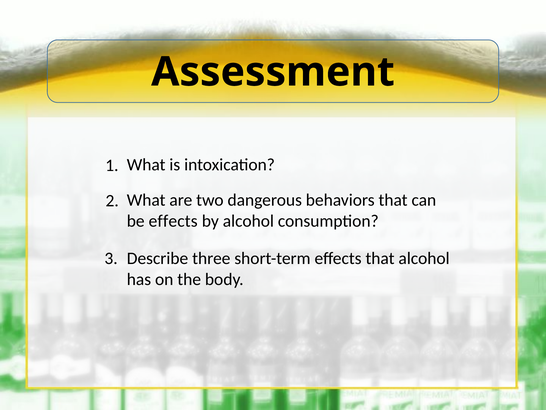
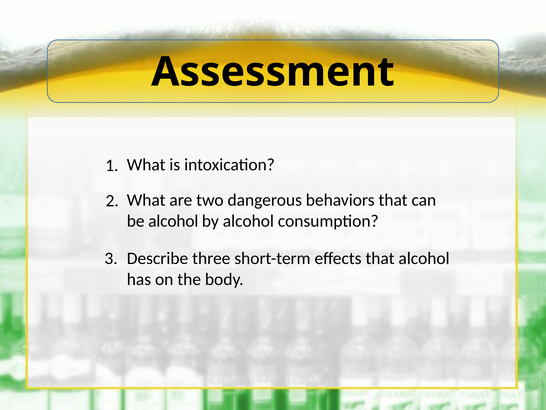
be effects: effects -> alcohol
